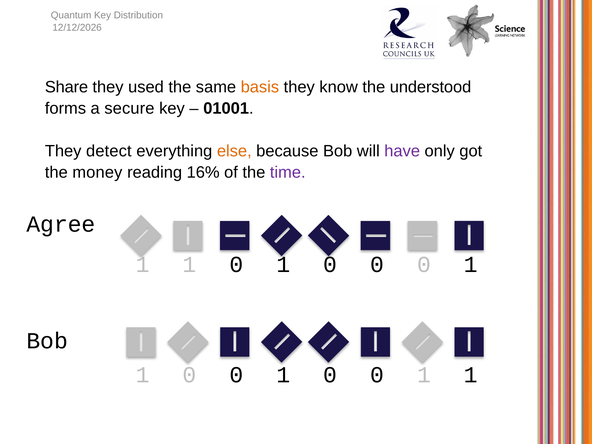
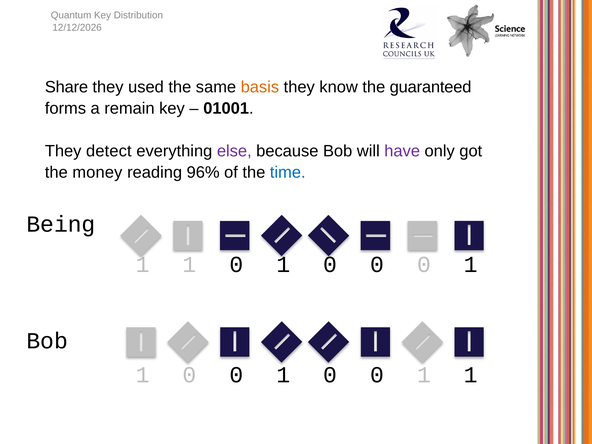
understood: understood -> guaranteed
secure: secure -> remain
else colour: orange -> purple
16%: 16% -> 96%
time colour: purple -> blue
Agree: Agree -> Being
